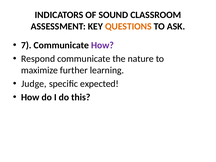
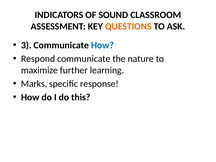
7: 7 -> 3
How at (102, 45) colour: purple -> blue
Judge: Judge -> Marks
expected: expected -> response
